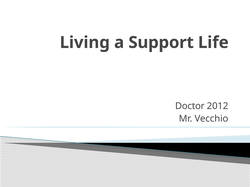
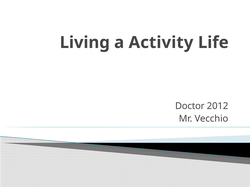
Support: Support -> Activity
